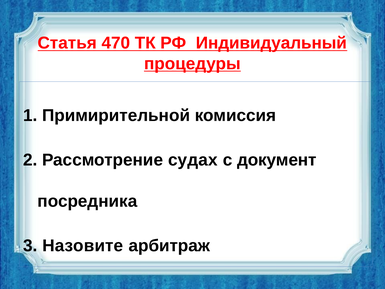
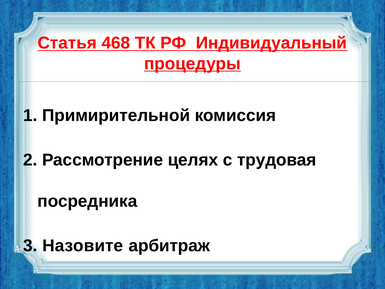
470: 470 -> 468
судах: судах -> целях
документ: документ -> трудовая
